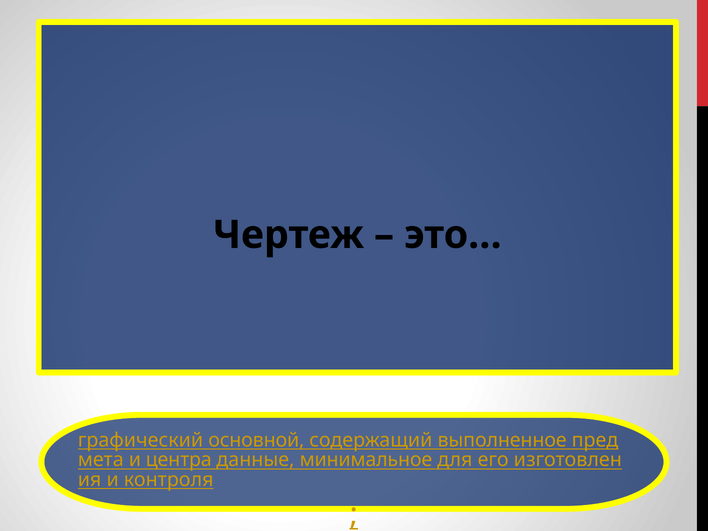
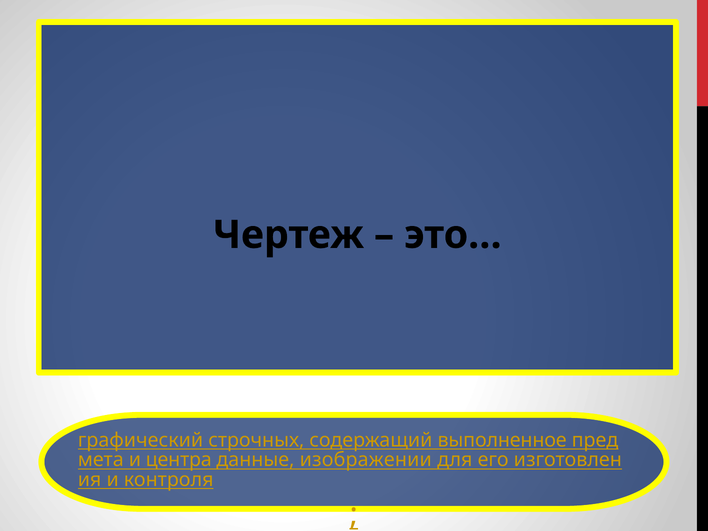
основной: основной -> строчных
минимальное: минимальное -> изображении
